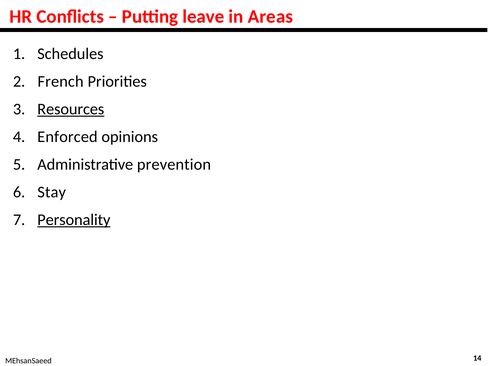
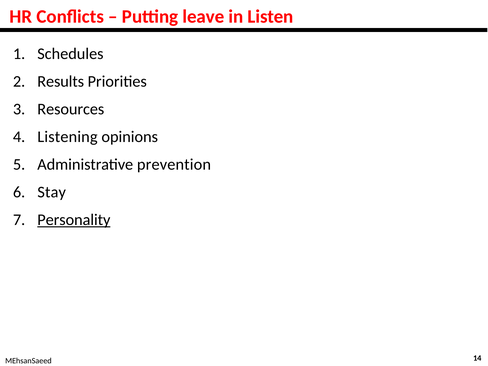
Areas: Areas -> Listen
French: French -> Results
Resources underline: present -> none
Enforced: Enforced -> Listening
